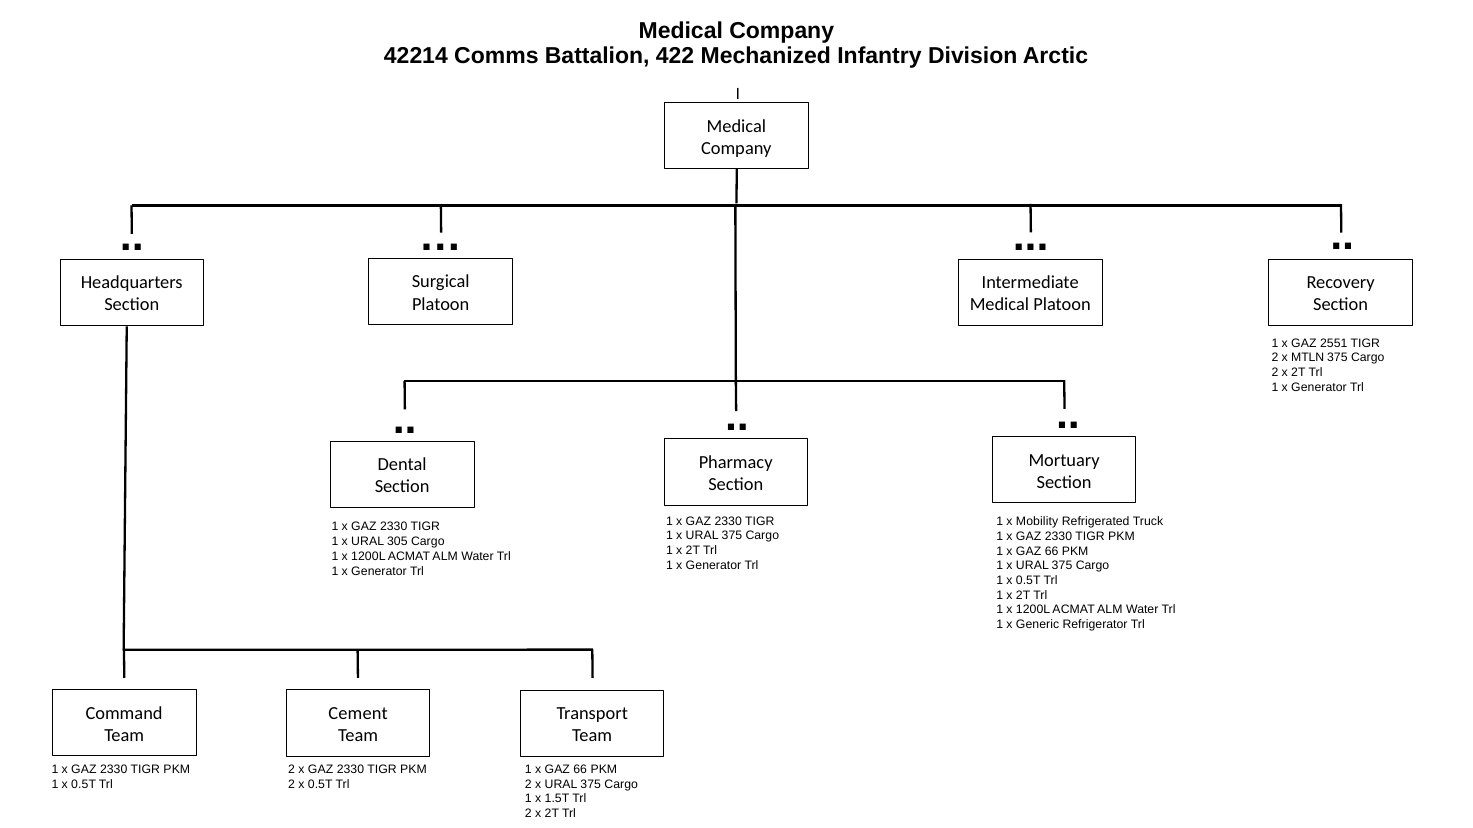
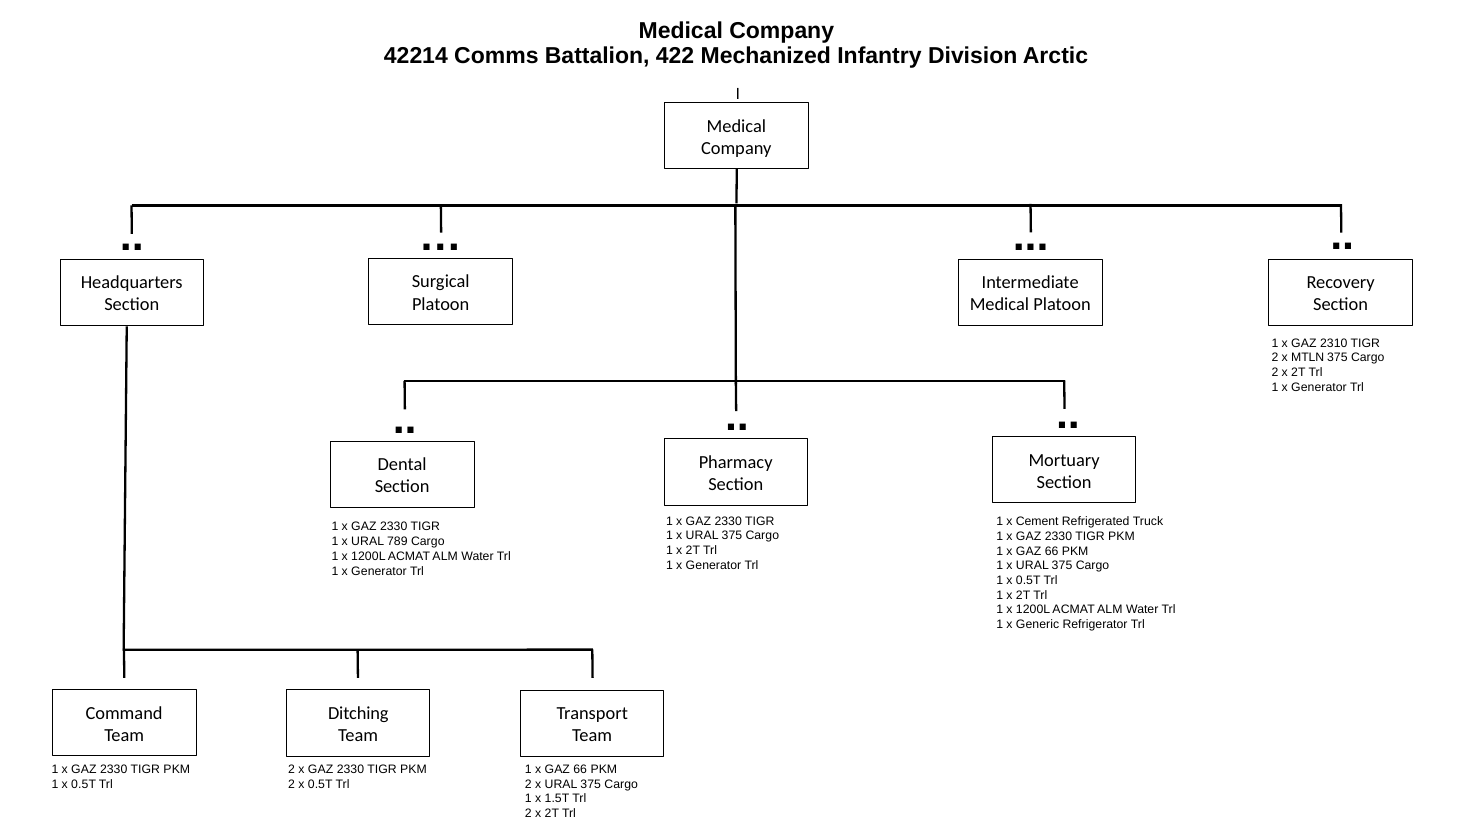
2551: 2551 -> 2310
Mobility: Mobility -> Cement
305: 305 -> 789
Cement: Cement -> Ditching
